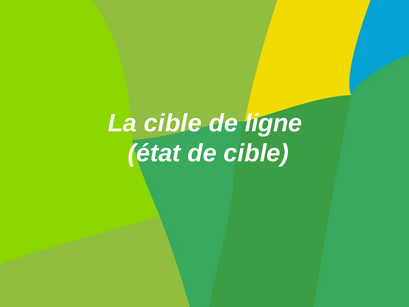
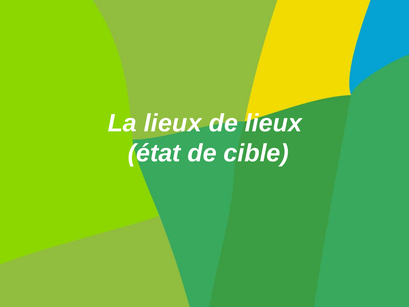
La cible: cible -> lieux
de ligne: ligne -> lieux
